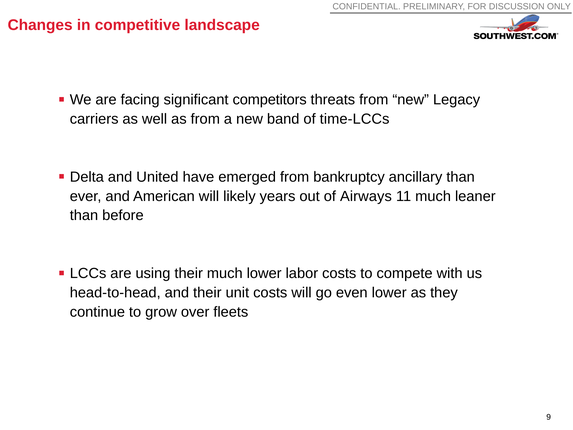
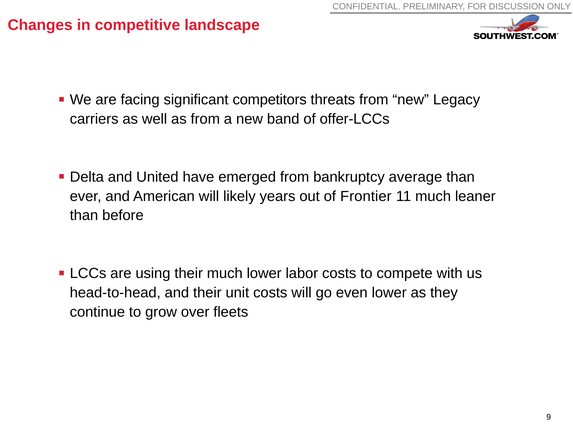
time-LCCs: time-LCCs -> offer-LCCs
ancillary: ancillary -> average
Airways: Airways -> Frontier
